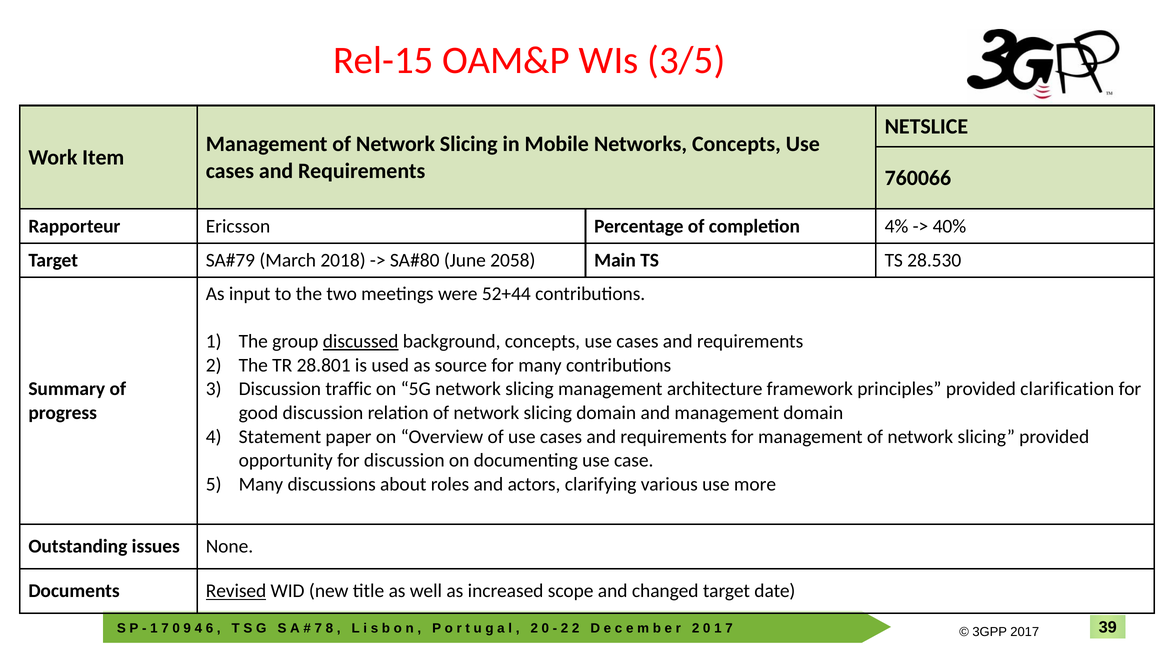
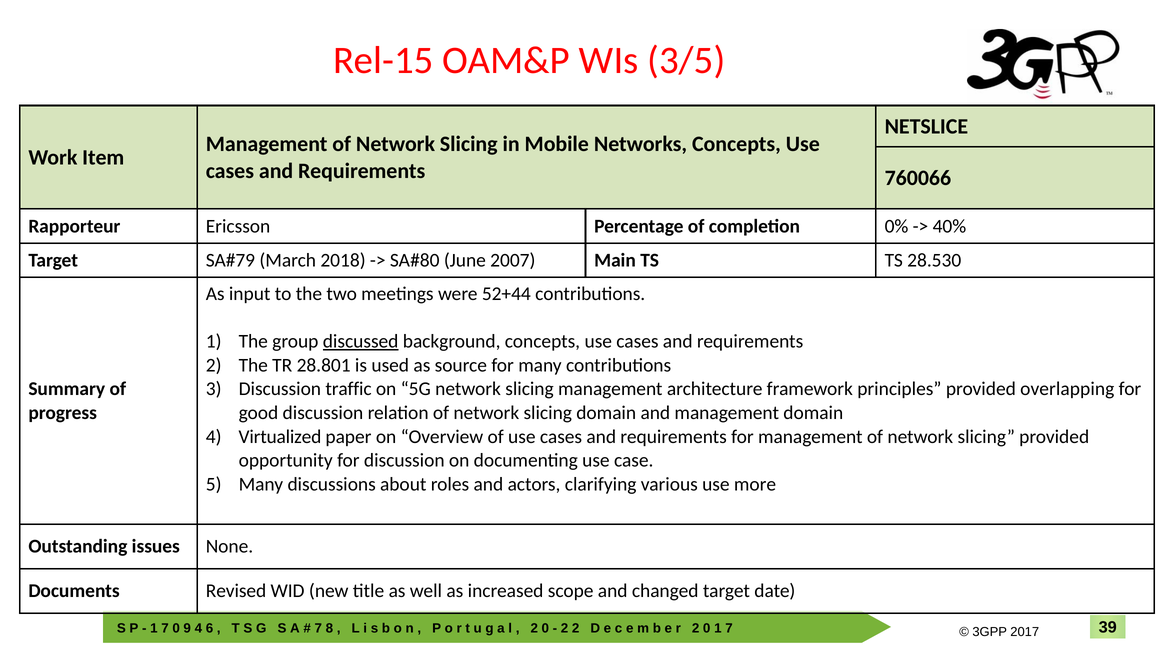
4%: 4% -> 0%
2058: 2058 -> 2007
clarification: clarification -> overlapping
Statement: Statement -> Virtualized
Revised underline: present -> none
